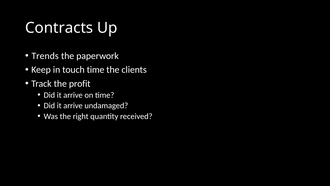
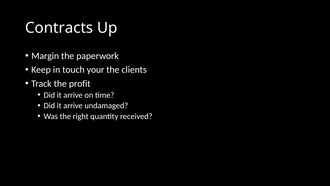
Trends: Trends -> Margin
touch time: time -> your
